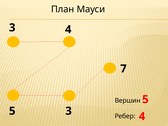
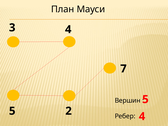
5 3: 3 -> 2
